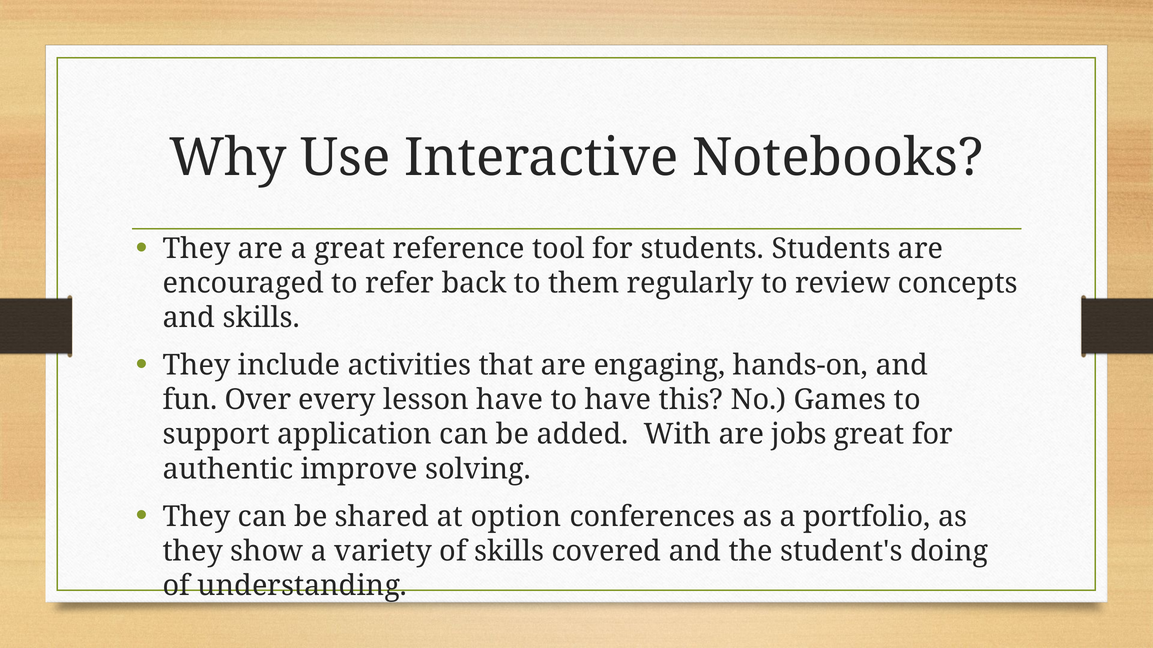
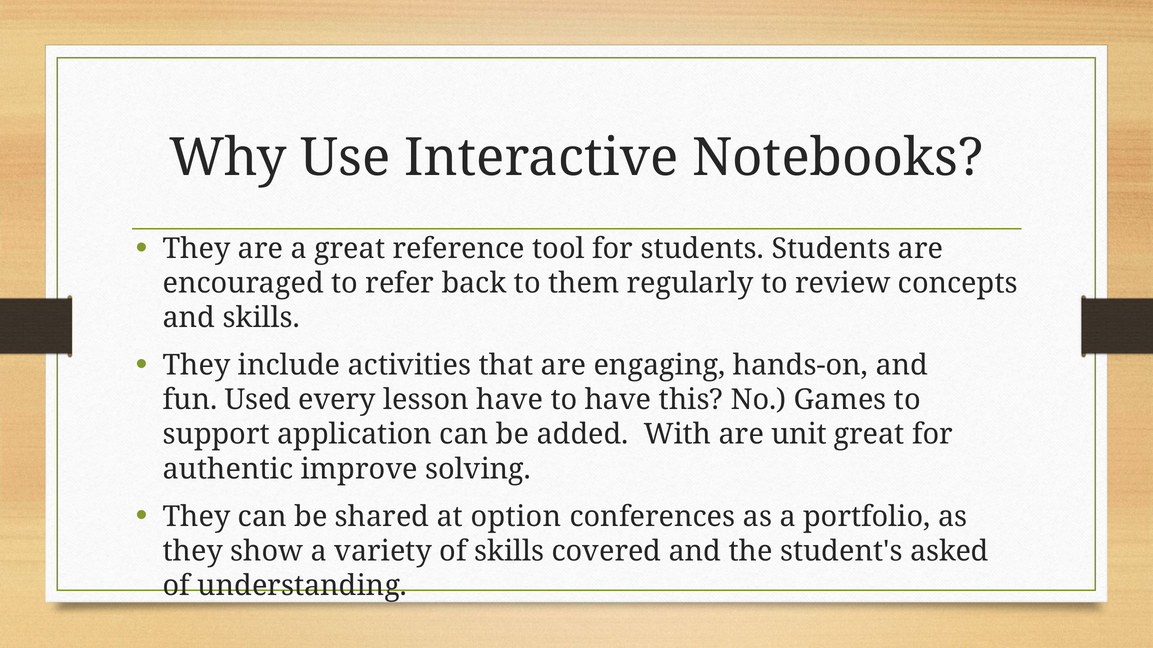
Over: Over -> Used
jobs: jobs -> unit
doing: doing -> asked
